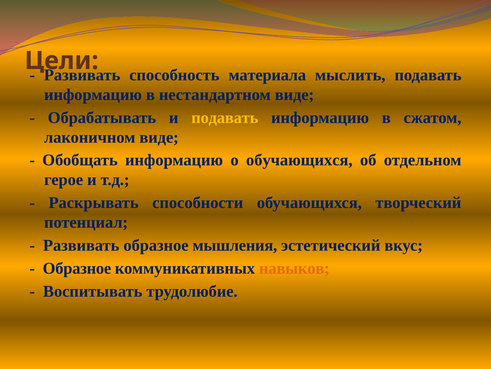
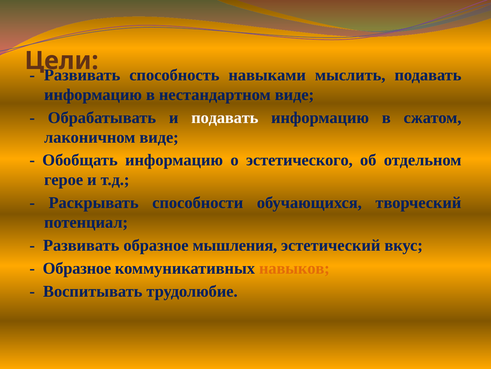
материала: материала -> навыками
подавать at (225, 117) colour: yellow -> white
о обучающихся: обучающихся -> эстетического
